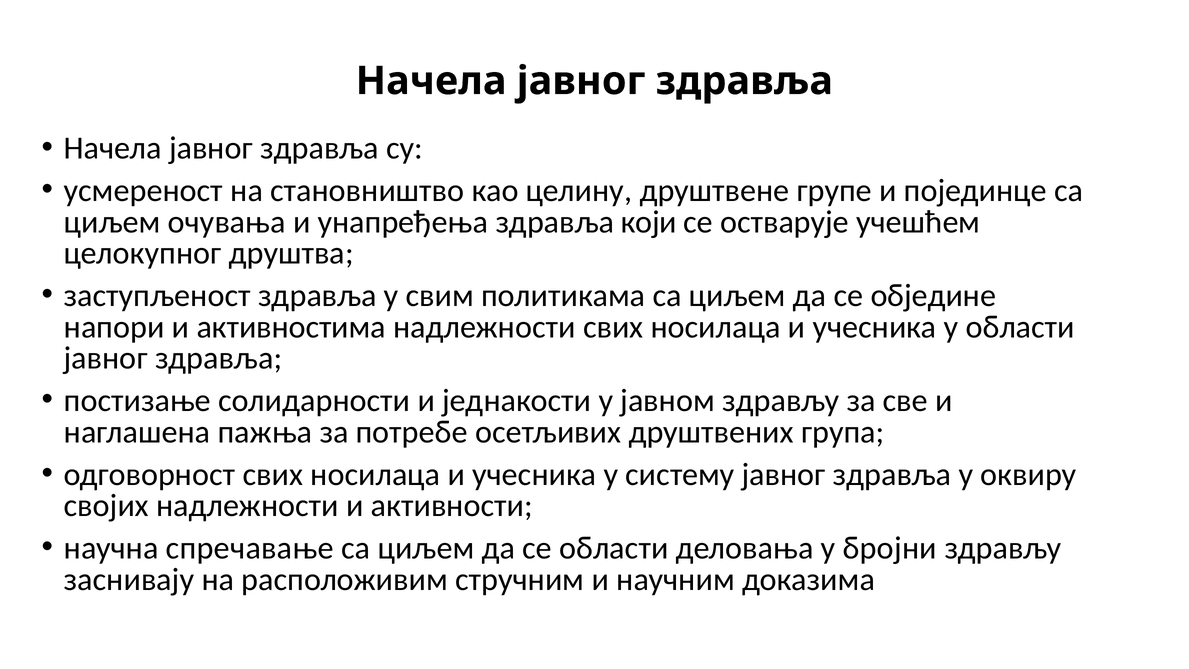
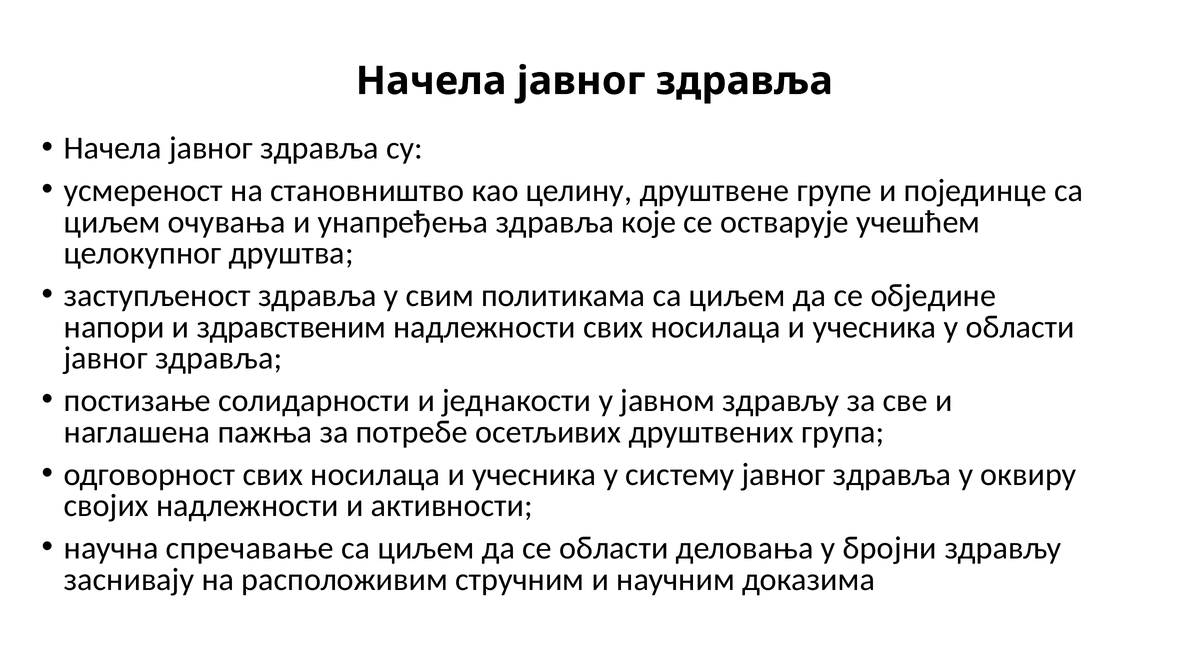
који: који -> које
активностима: активностима -> здравственим
